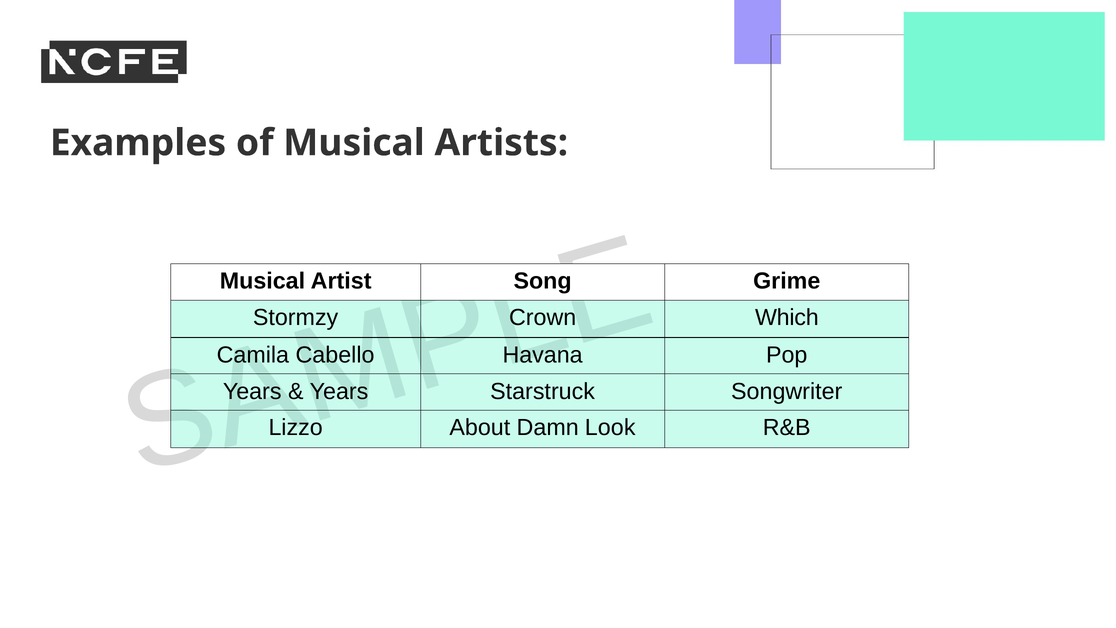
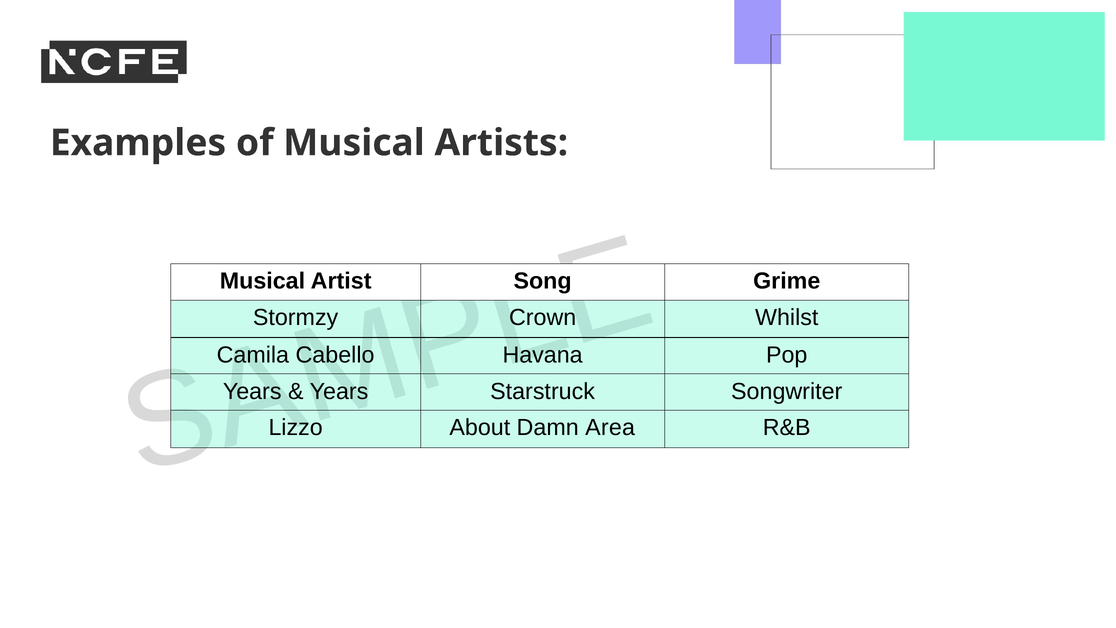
Which: Which -> Whilst
Look: Look -> Area
